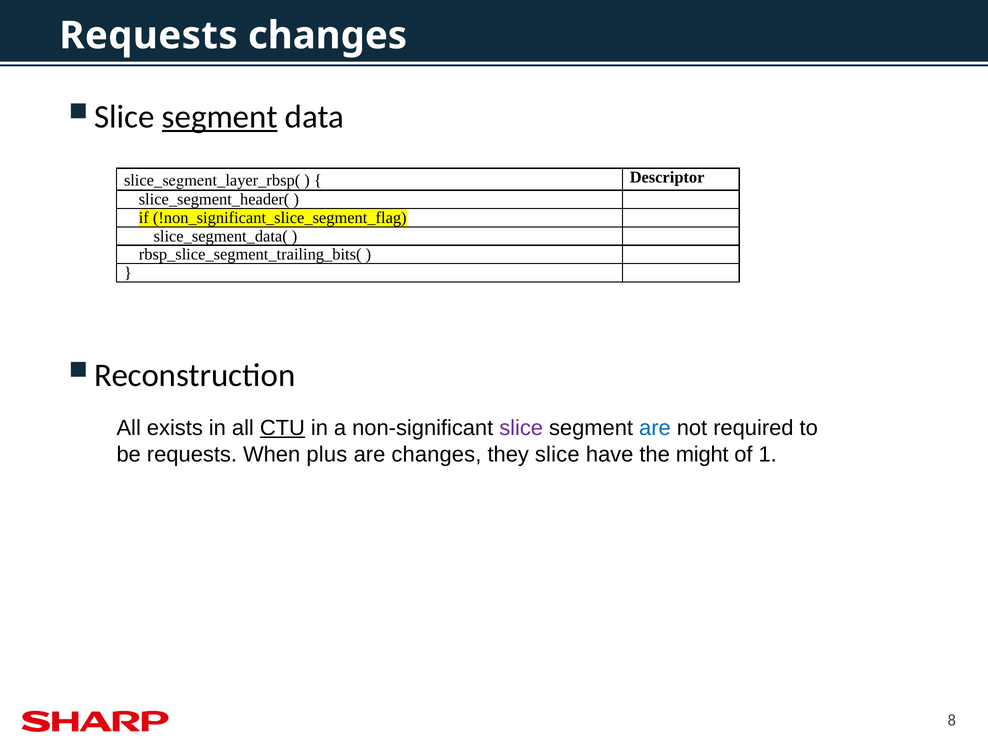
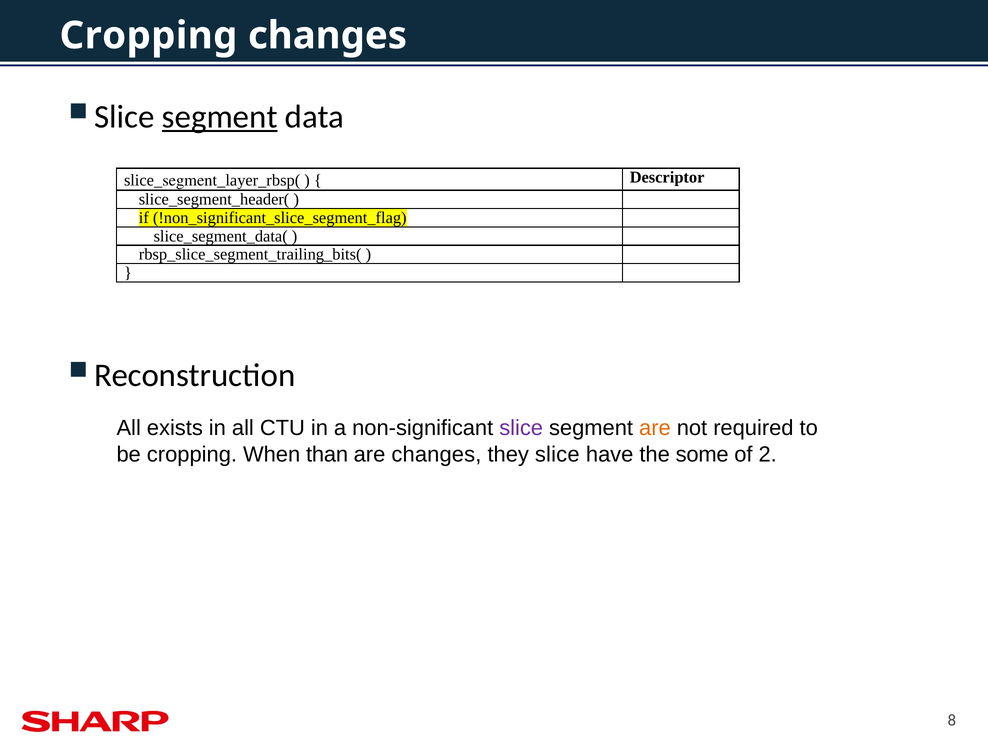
Requests at (148, 36): Requests -> Cropping
CTU underline: present -> none
are at (655, 428) colour: blue -> orange
be requests: requests -> cropping
plus: plus -> than
might: might -> some
1: 1 -> 2
